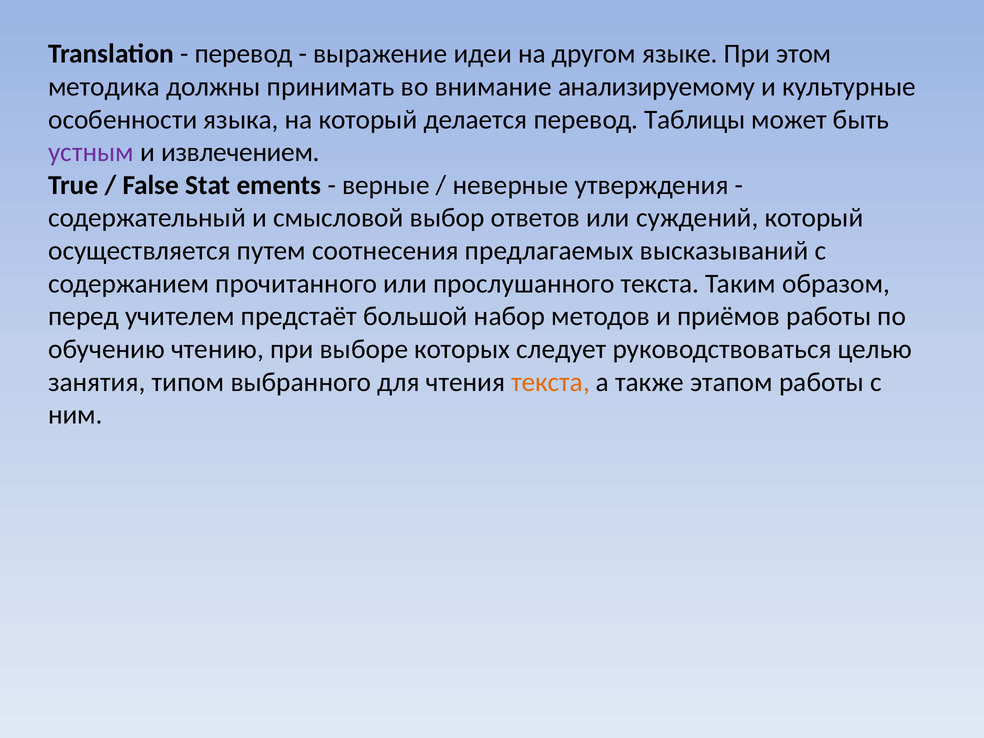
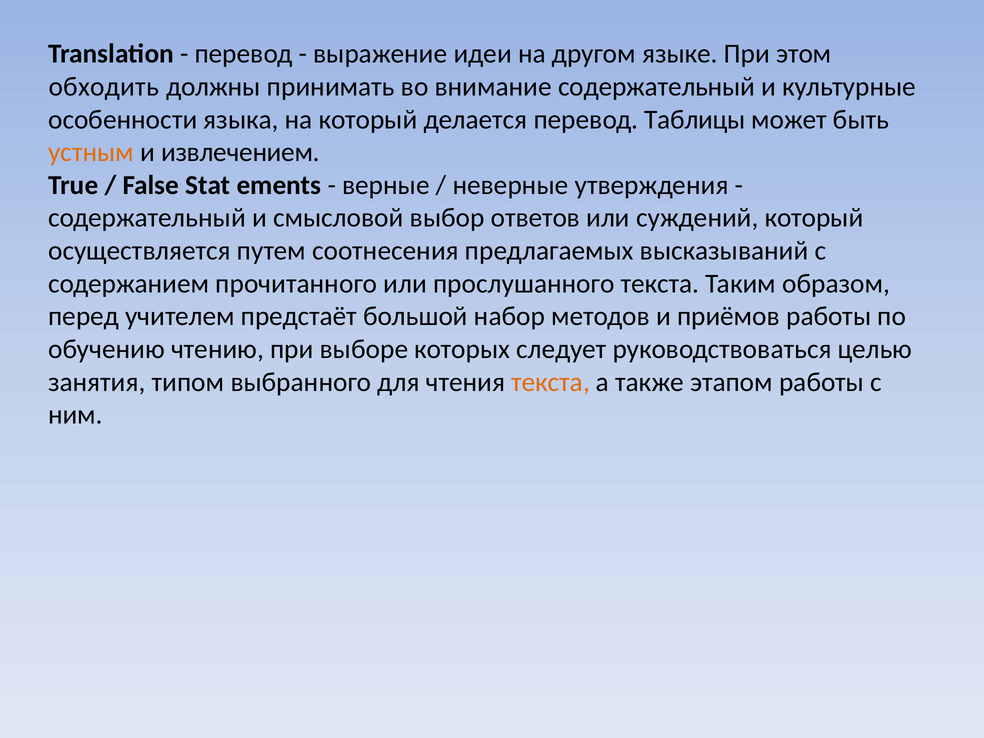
методика: методика -> обходить
внимание анализируемому: анализируемому -> содержательный
устным colour: purple -> orange
